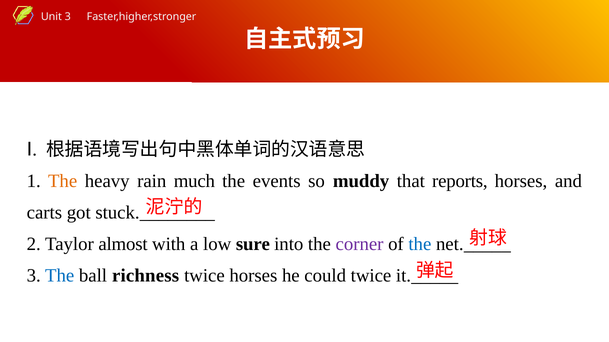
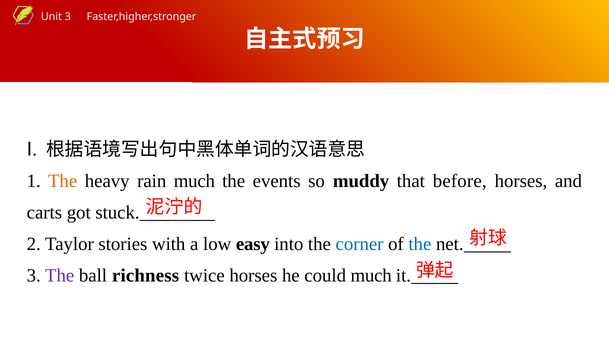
reports: reports -> before
almost: almost -> stories
sure: sure -> easy
corner colour: purple -> blue
The at (60, 276) colour: blue -> purple
could twice: twice -> much
